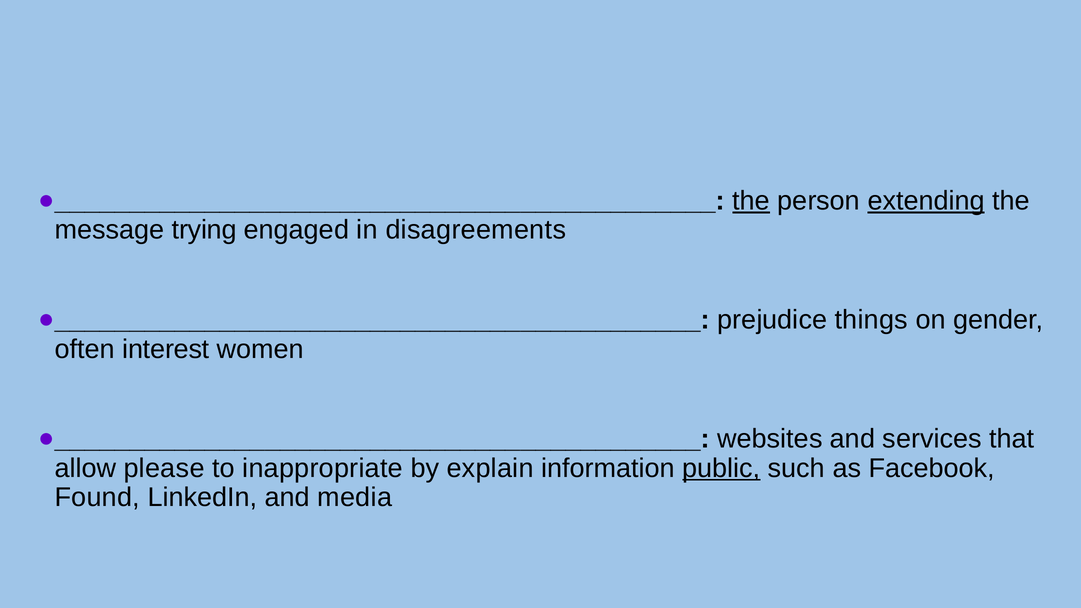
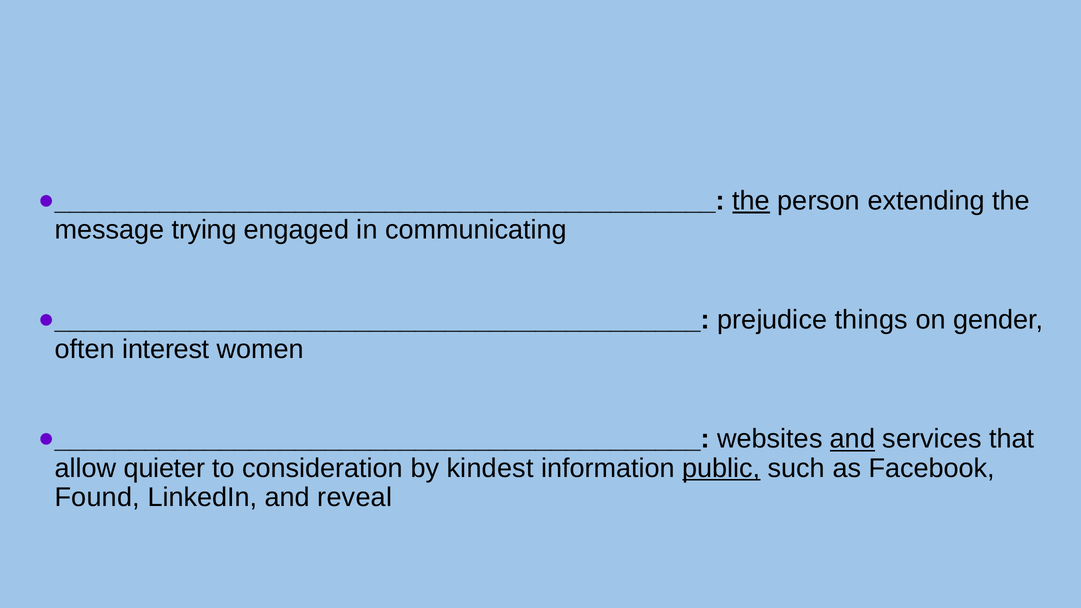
extending underline: present -> none
disagreements: disagreements -> communicating
and at (853, 439) underline: none -> present
please: please -> quieter
inappropriate: inappropriate -> consideration
explain: explain -> kindest
media: media -> reveal
